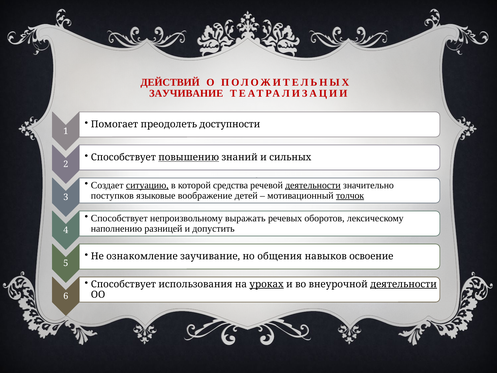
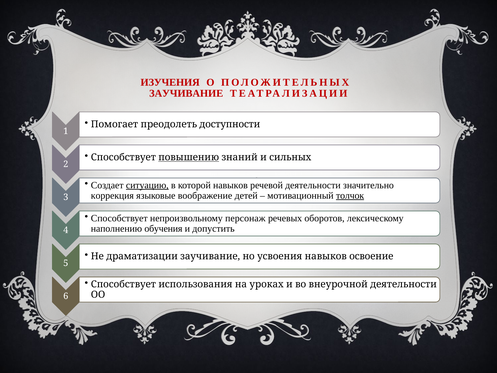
ДЕЙСТВИЙ: ДЕЙСТВИЙ -> ИЗУЧЕНИЯ
которой средства: средства -> навыков
деятельности at (313, 185) underline: present -> none
поступков: поступков -> коррекция
выражать: выражать -> персонаж
разницей: разницей -> обучения
ознакомление: ознакомление -> драматизации
общения: общения -> усвоения
уроках underline: present -> none
деятельности at (404, 284) underline: present -> none
